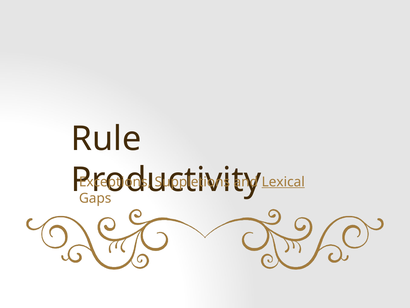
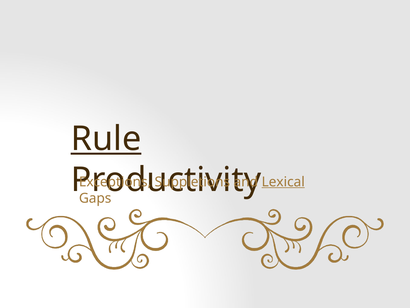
Rule underline: none -> present
